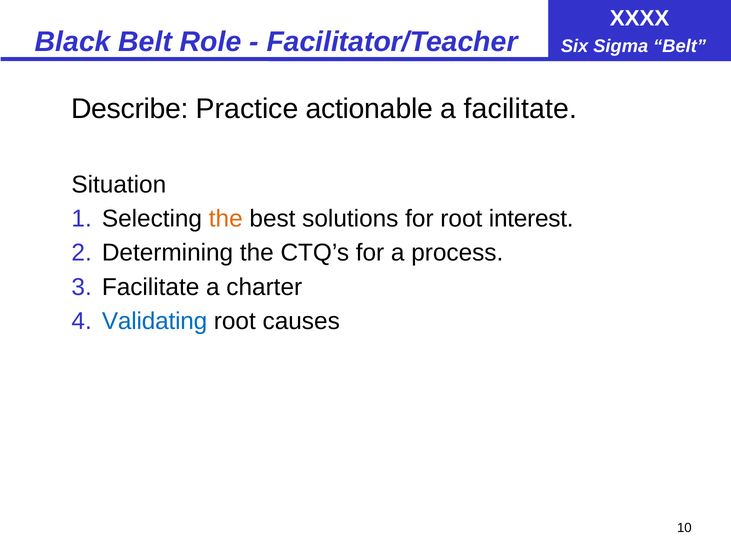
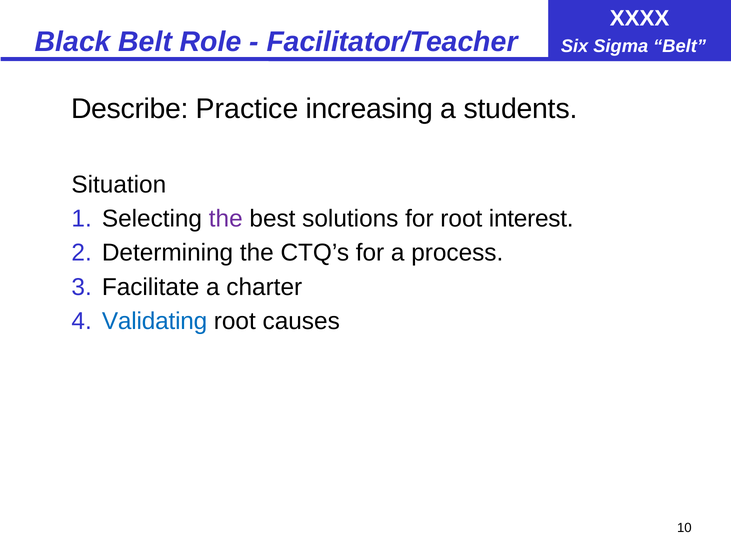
actionable: actionable -> increasing
a facilitate: facilitate -> students
the at (226, 219) colour: orange -> purple
